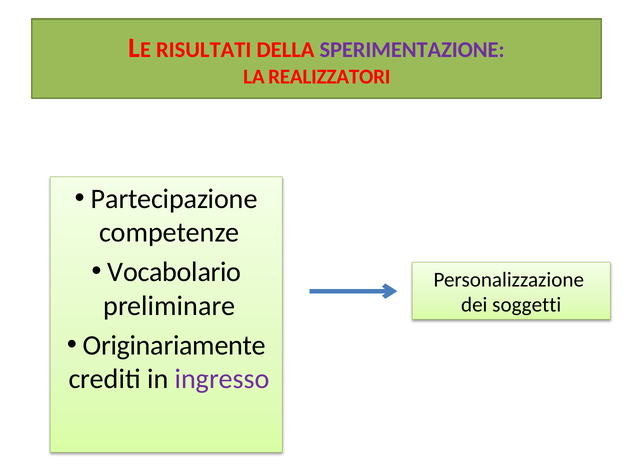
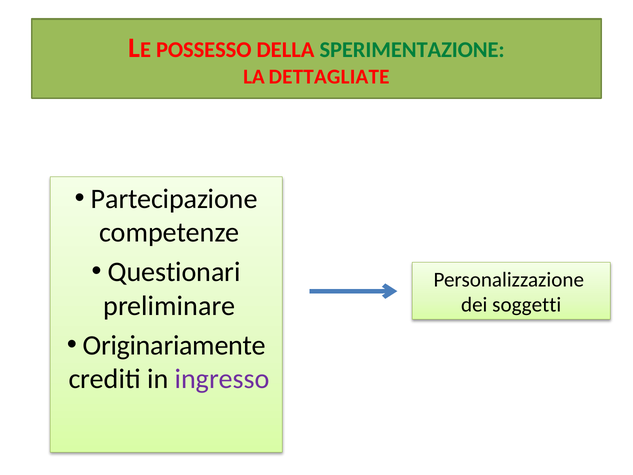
RISULTATI: RISULTATI -> POSSESSO
SPERIMENTAZIONE colour: purple -> green
REALIZZATORI: REALIZZATORI -> DETTAGLIATE
Vocabolario: Vocabolario -> Questionari
